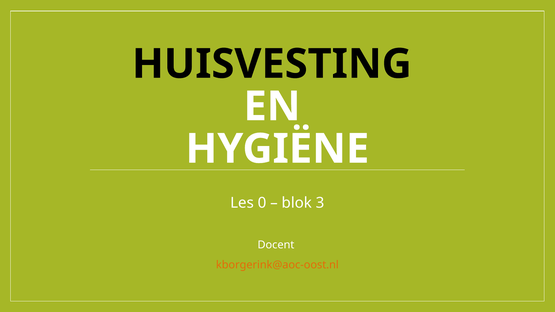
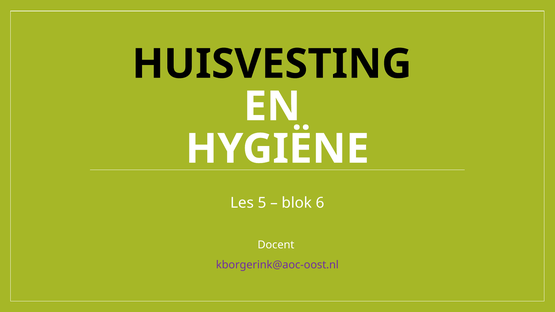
0: 0 -> 5
3: 3 -> 6
kborgerink@aoc-oost.nl colour: orange -> purple
